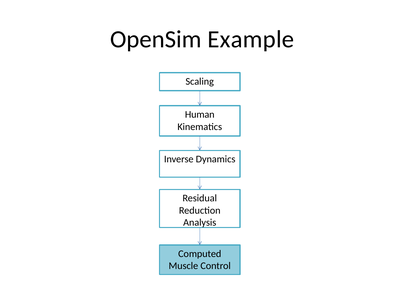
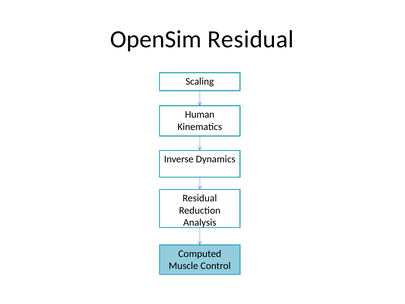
OpenSim Example: Example -> Residual
